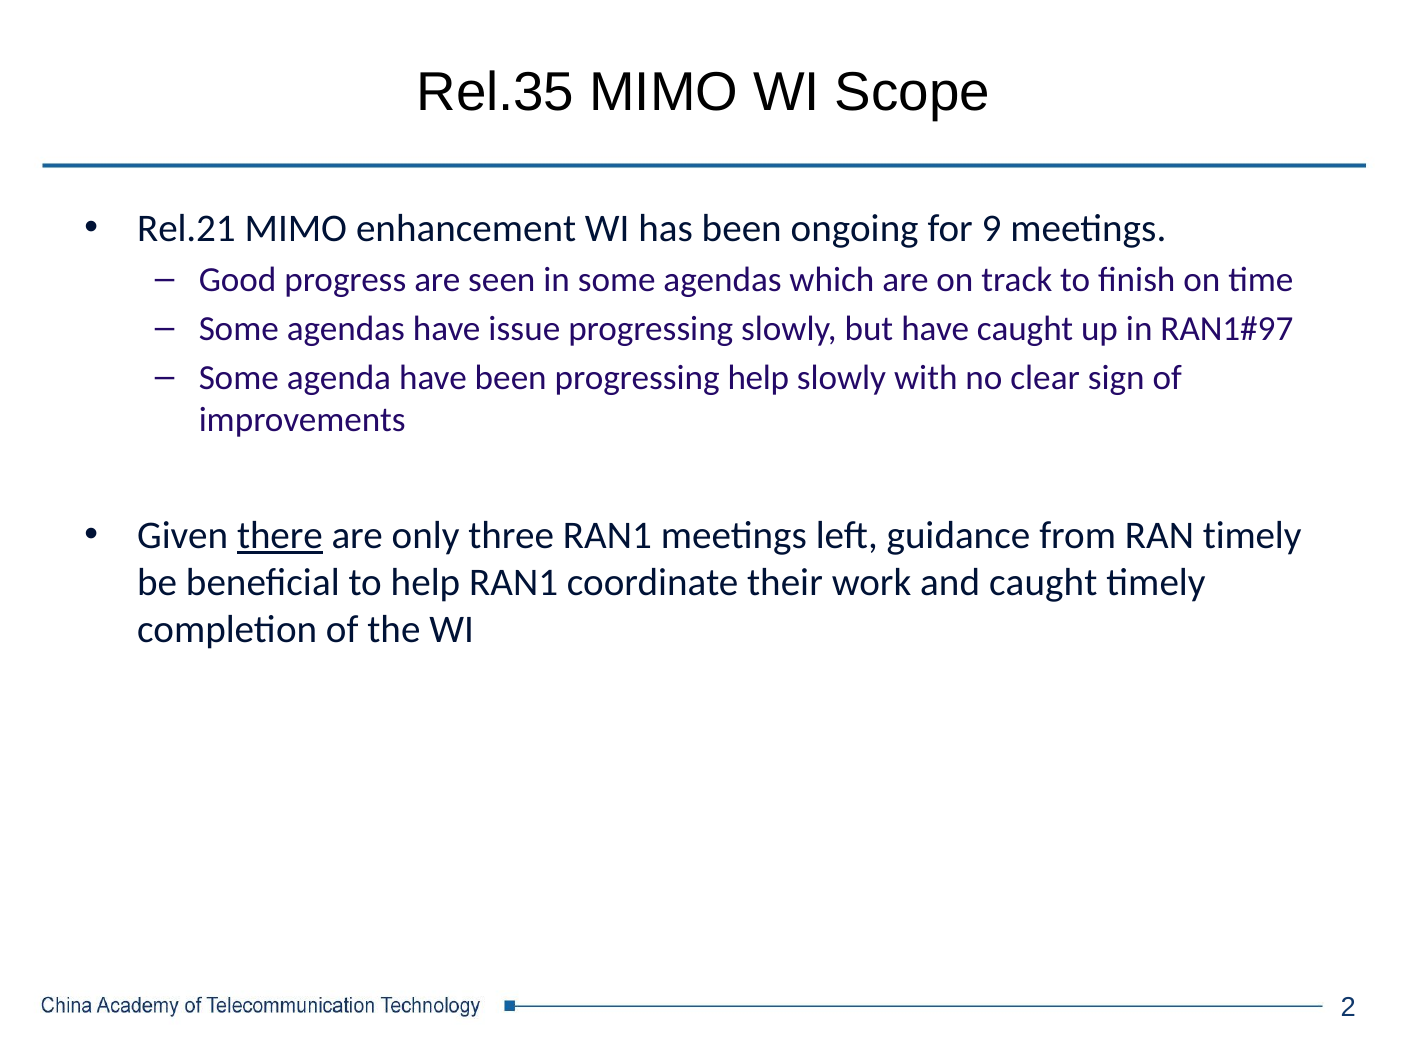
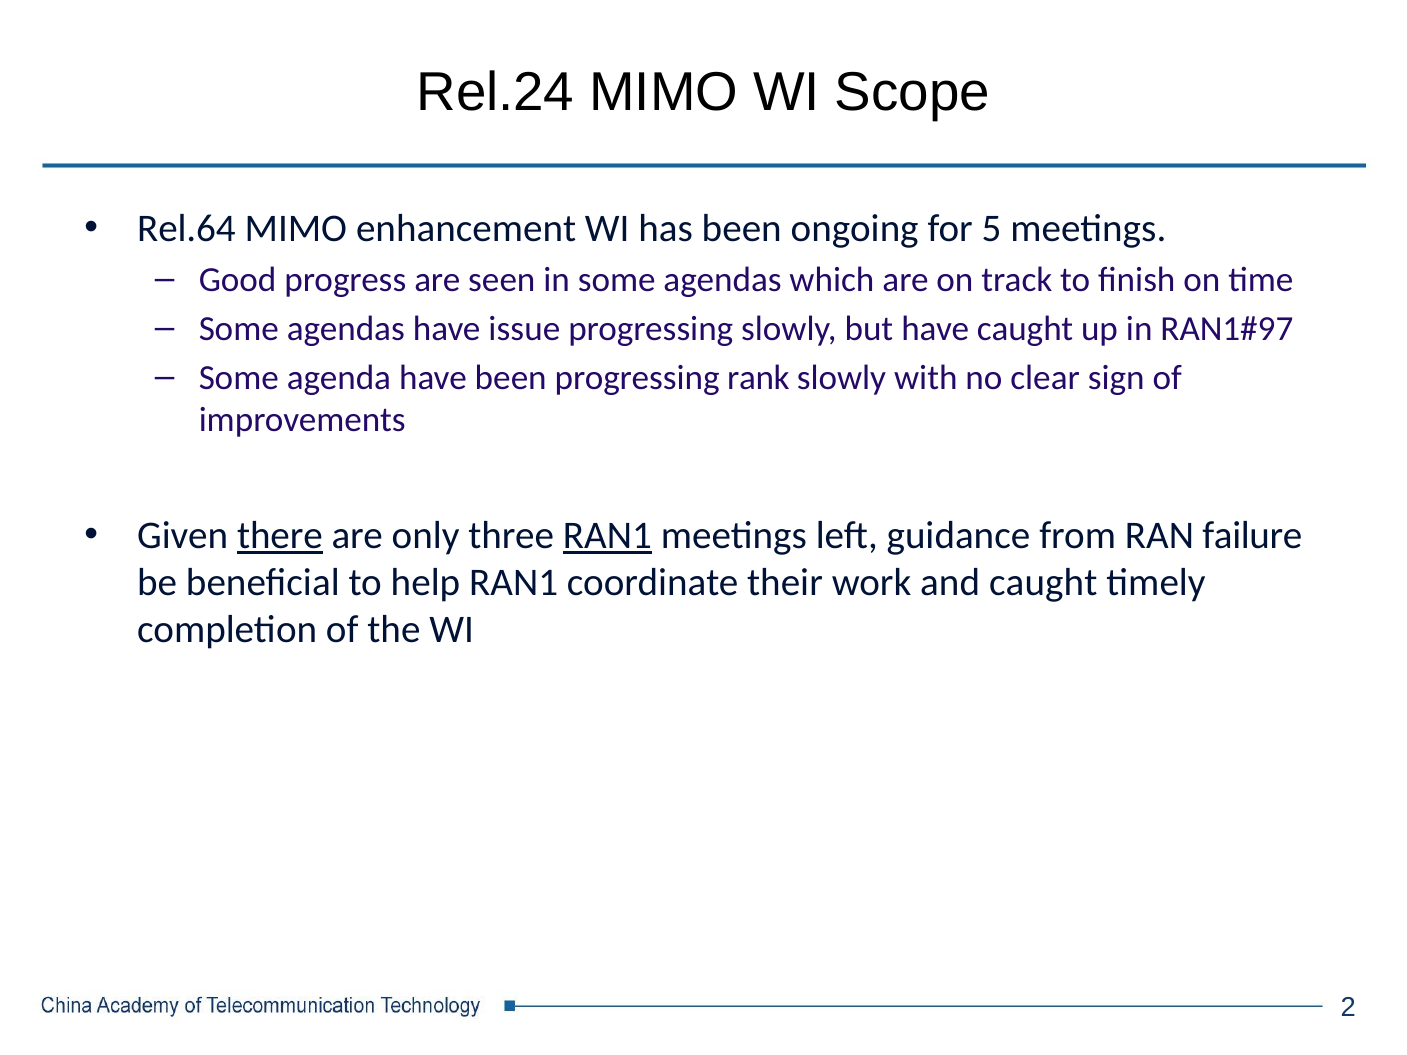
Rel.35: Rel.35 -> Rel.24
Rel.21: Rel.21 -> Rel.64
9: 9 -> 5
progressing help: help -> rank
RAN1 at (607, 536) underline: none -> present
RAN timely: timely -> failure
